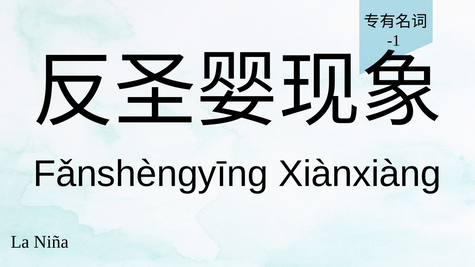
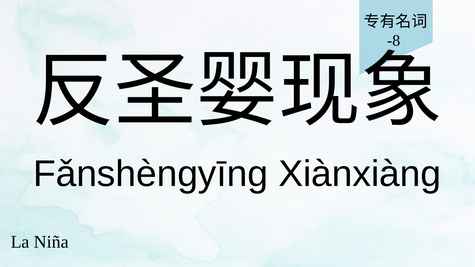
-1: -1 -> -8
